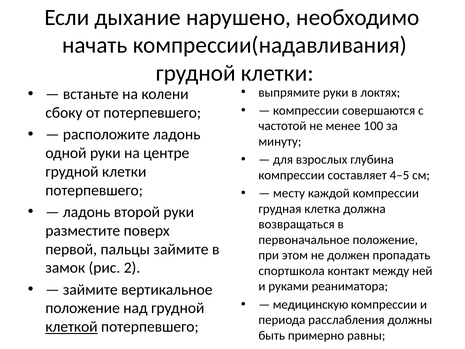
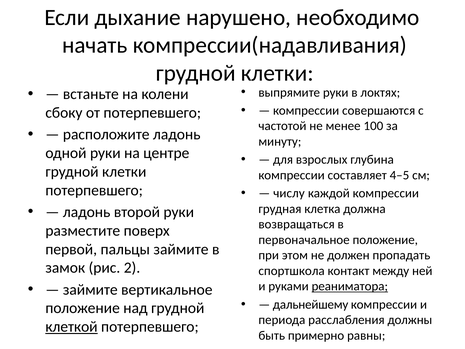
месту: месту -> числу
реаниматора underline: none -> present
медицинскую: медицинскую -> дальнейшему
